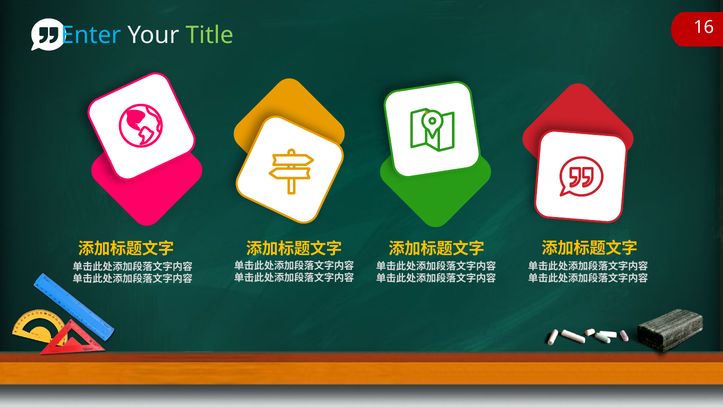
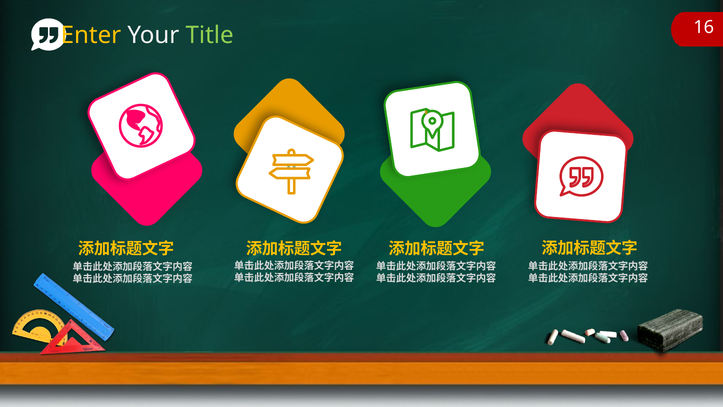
Enter colour: light blue -> yellow
